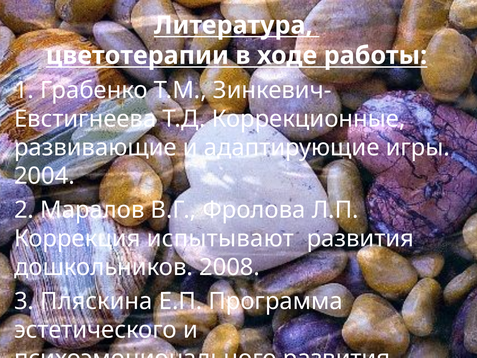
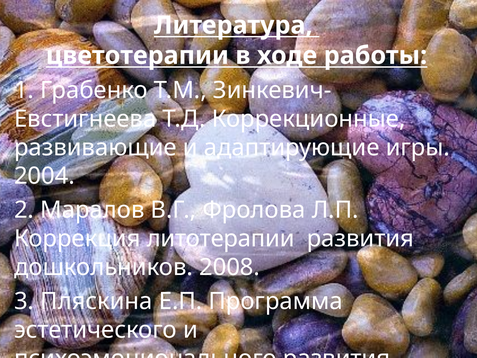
Коррекция испытывают: испытывают -> литотерапии
